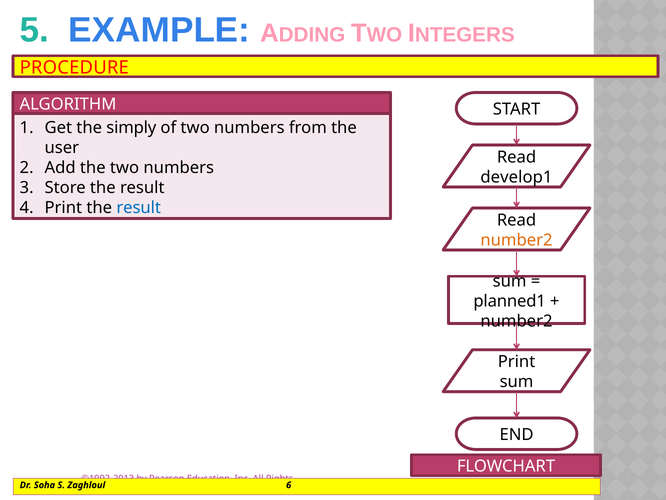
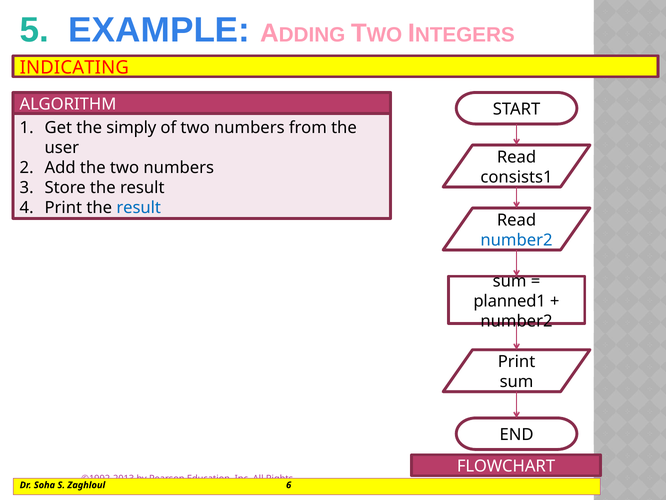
PROCEDURE: PROCEDURE -> INDICATING
develop1: develop1 -> consists1
number2 at (516, 240) colour: orange -> blue
